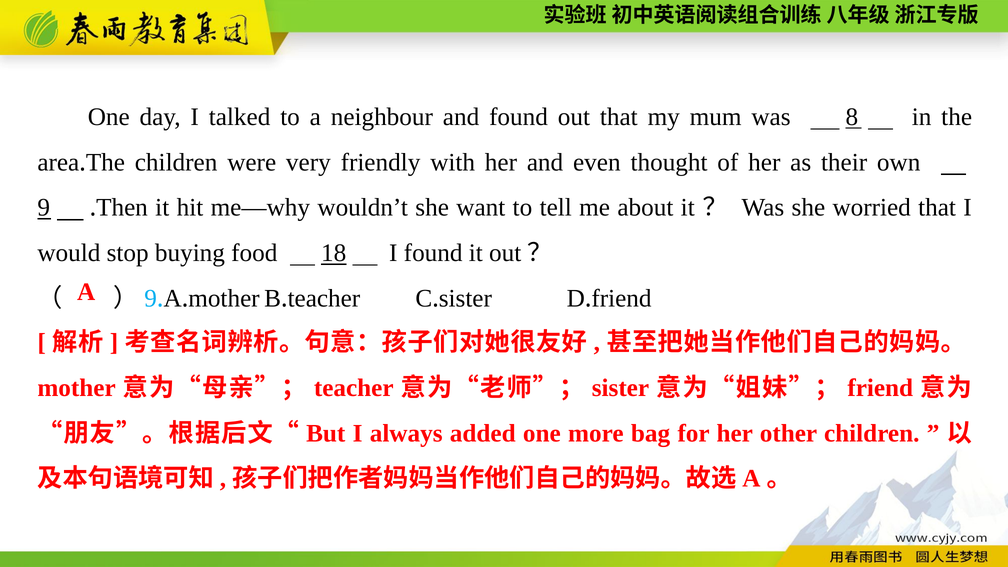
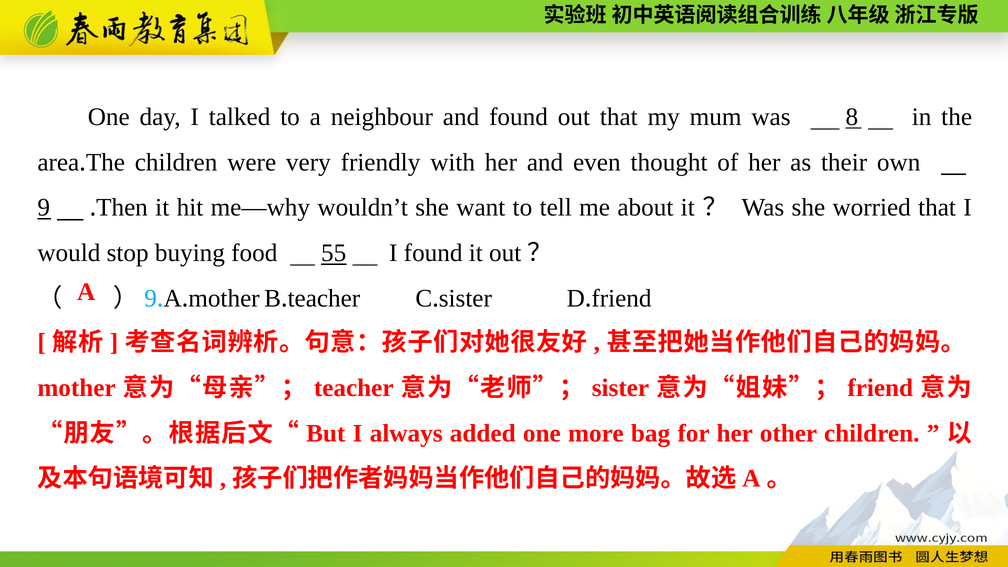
18: 18 -> 55
